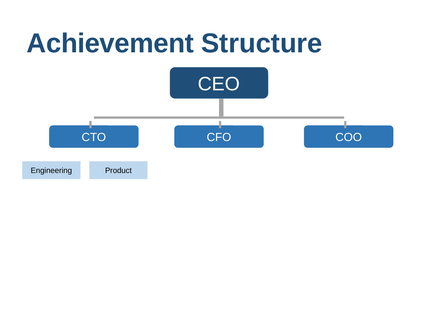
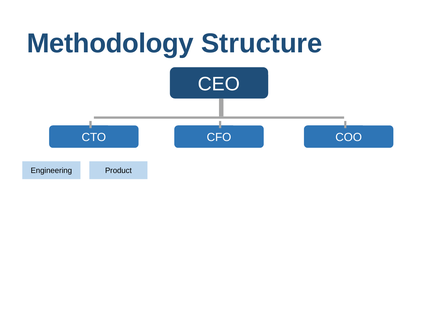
Achievement: Achievement -> Methodology
